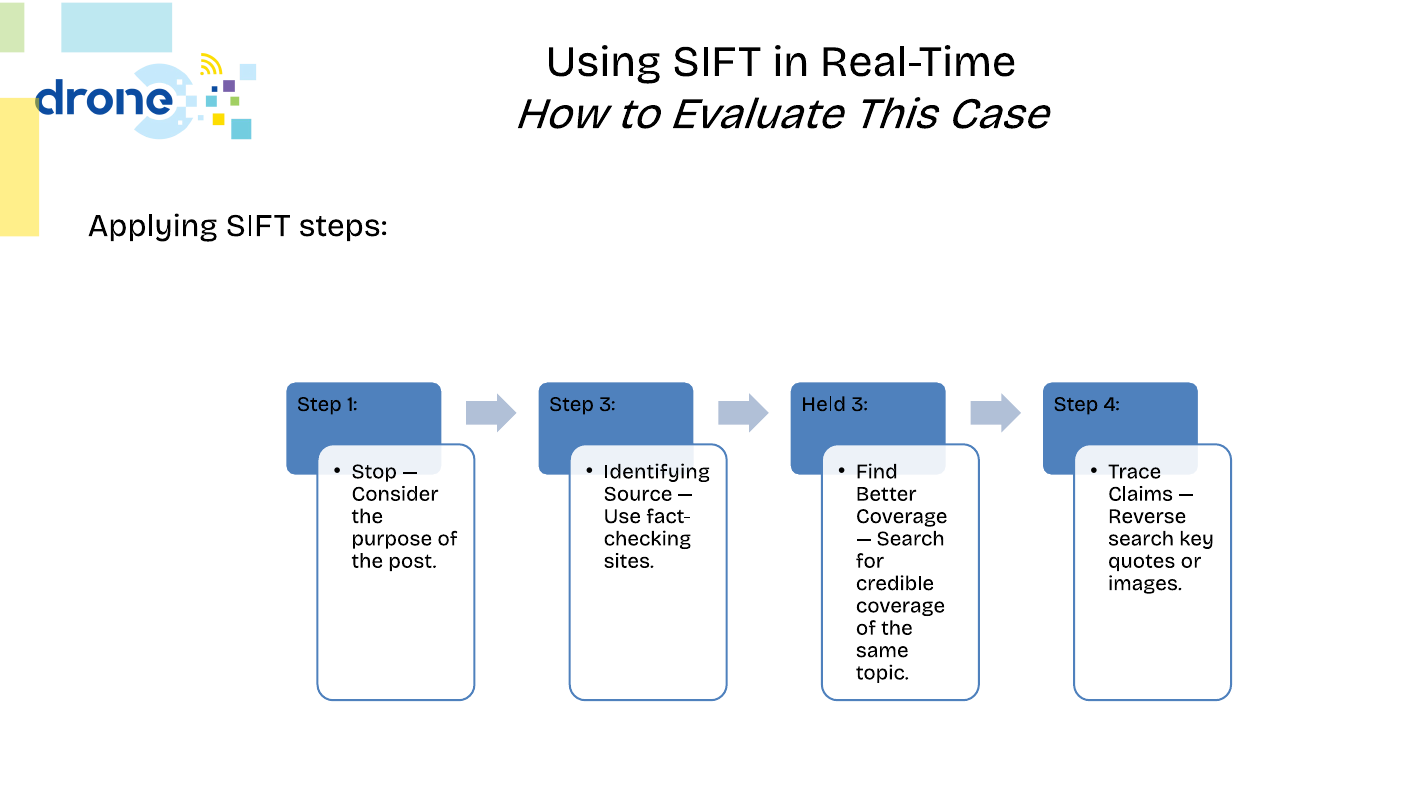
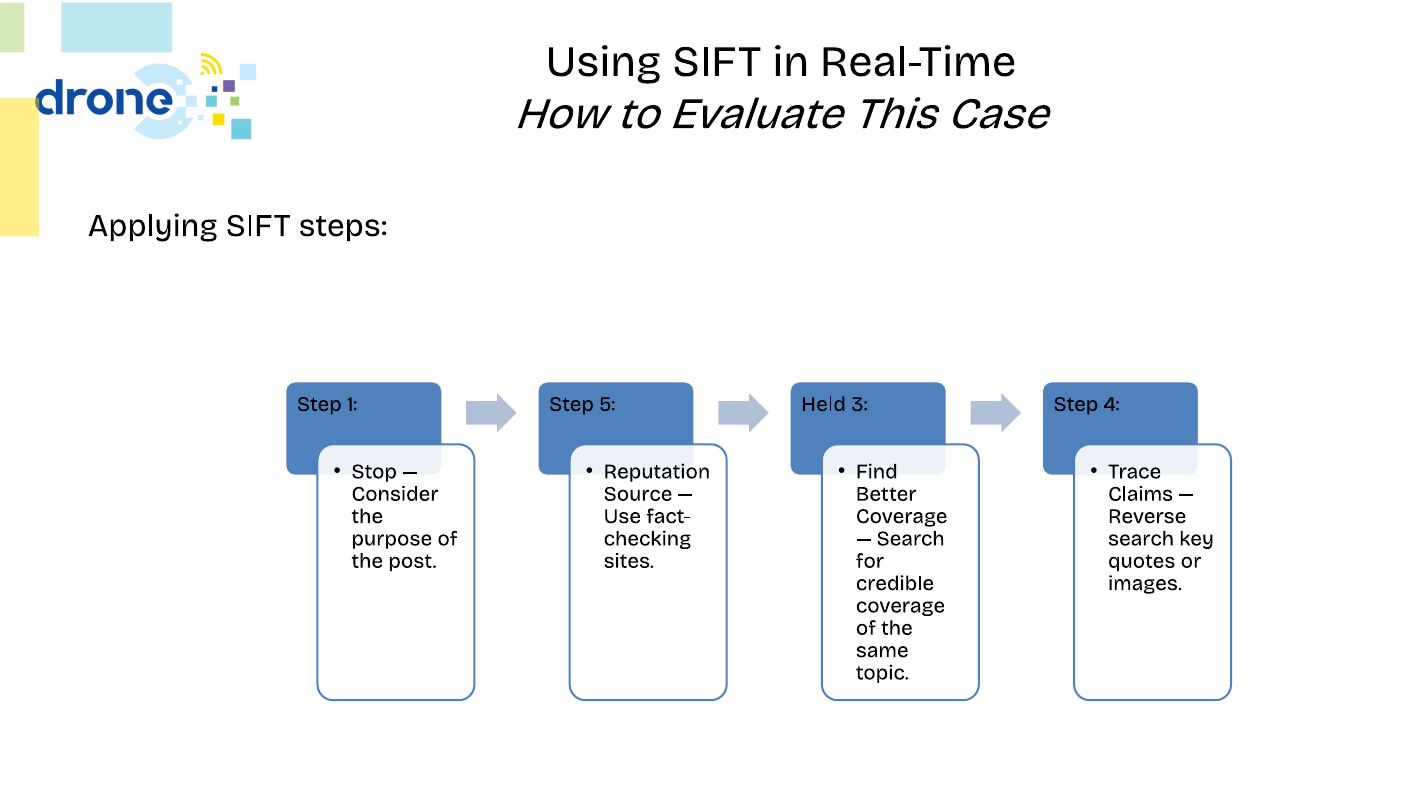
Step 3: 3 -> 5
Identifying: Identifying -> Reputation
